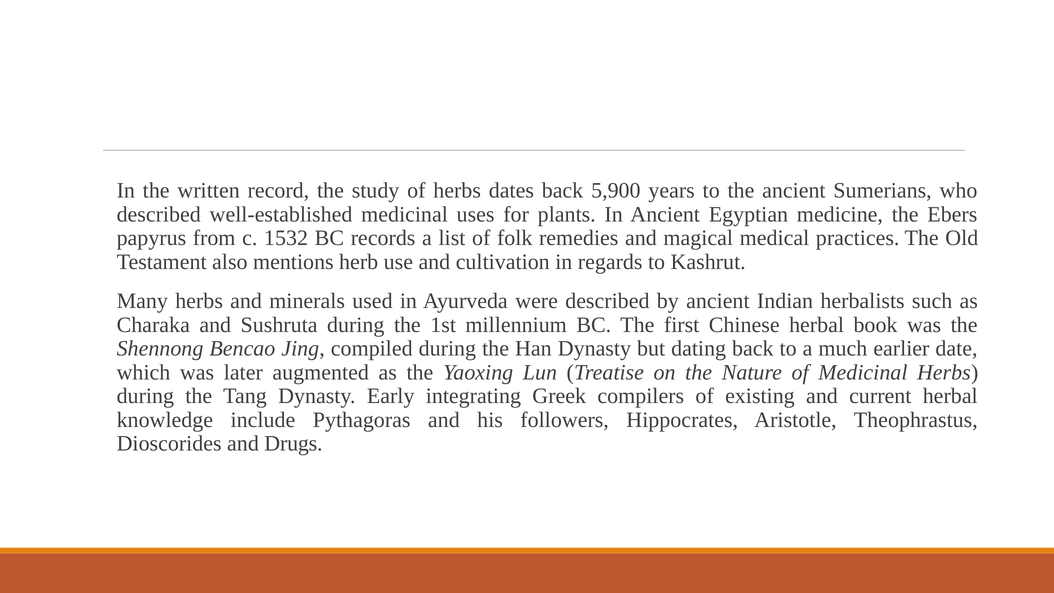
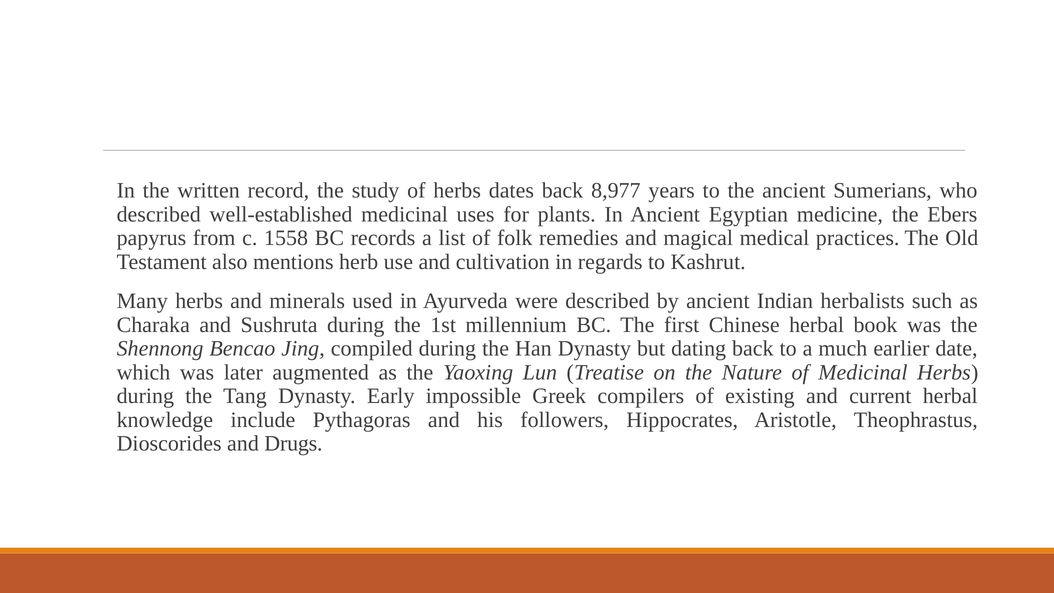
5,900: 5,900 -> 8,977
1532: 1532 -> 1558
integrating: integrating -> impossible
